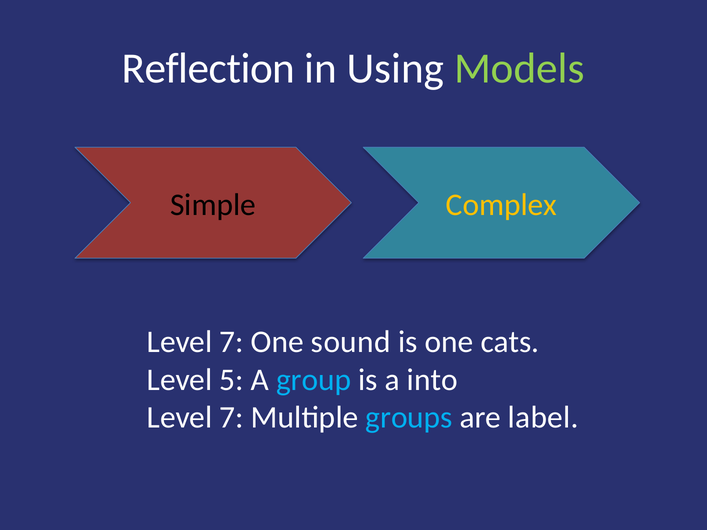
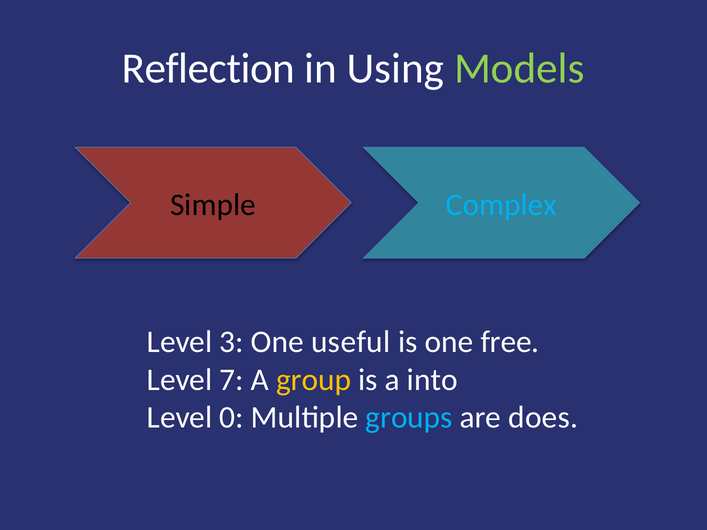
Complex colour: yellow -> light blue
7 at (232, 342): 7 -> 3
sound: sound -> useful
cats: cats -> free
5: 5 -> 7
group colour: light blue -> yellow
7 at (232, 418): 7 -> 0
label: label -> does
